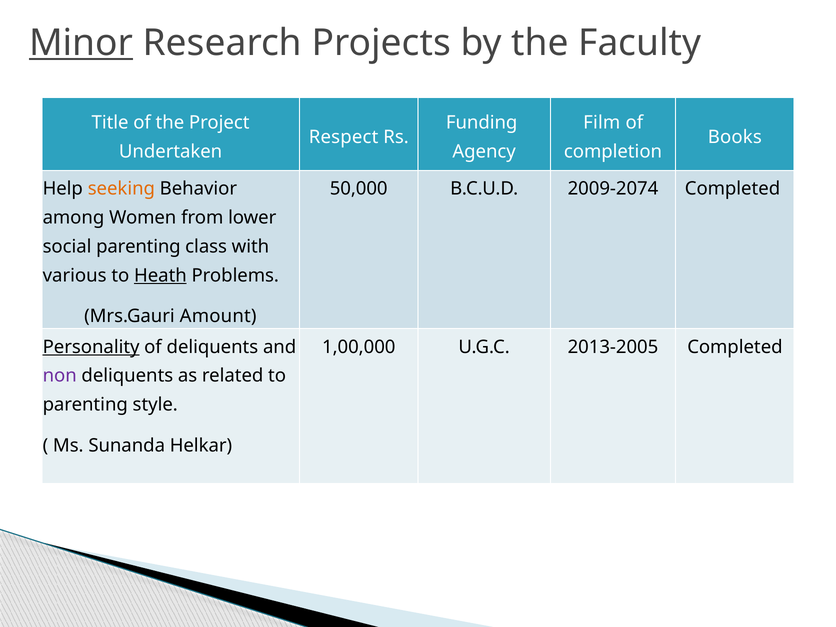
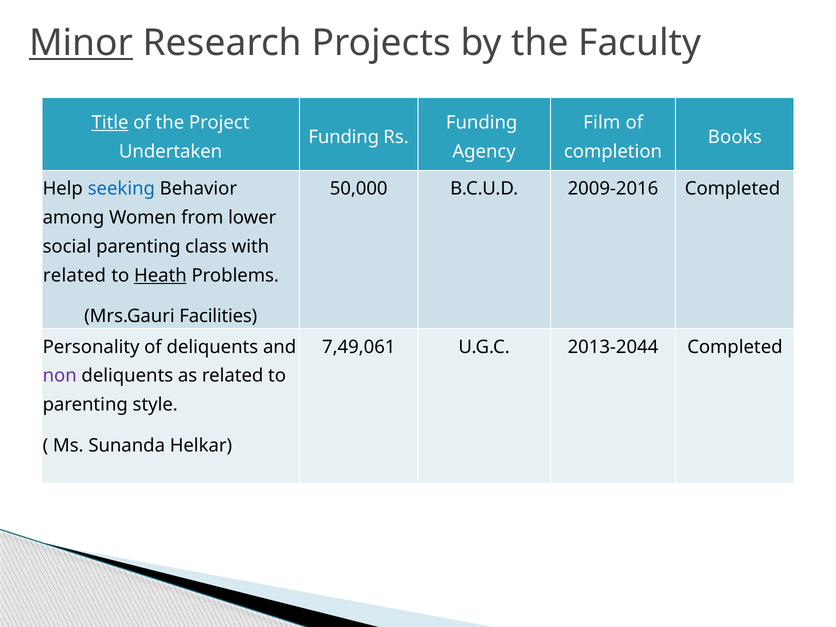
Title underline: none -> present
Respect at (344, 137): Respect -> Funding
seeking colour: orange -> blue
2009-2074: 2009-2074 -> 2009-2016
various at (75, 276): various -> related
Amount: Amount -> Facilities
Personality underline: present -> none
1,00,000: 1,00,000 -> 7,49,061
2013-2005: 2013-2005 -> 2013-2044
